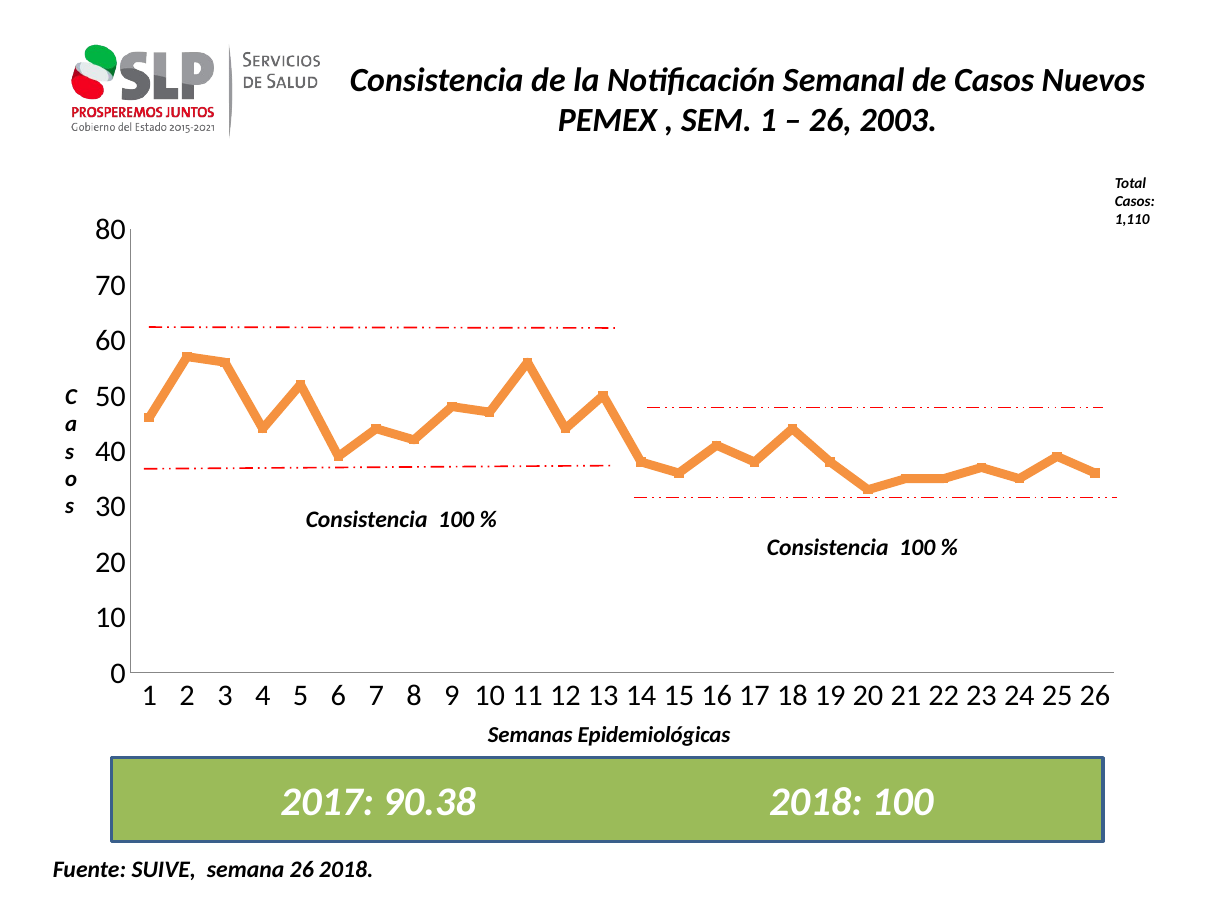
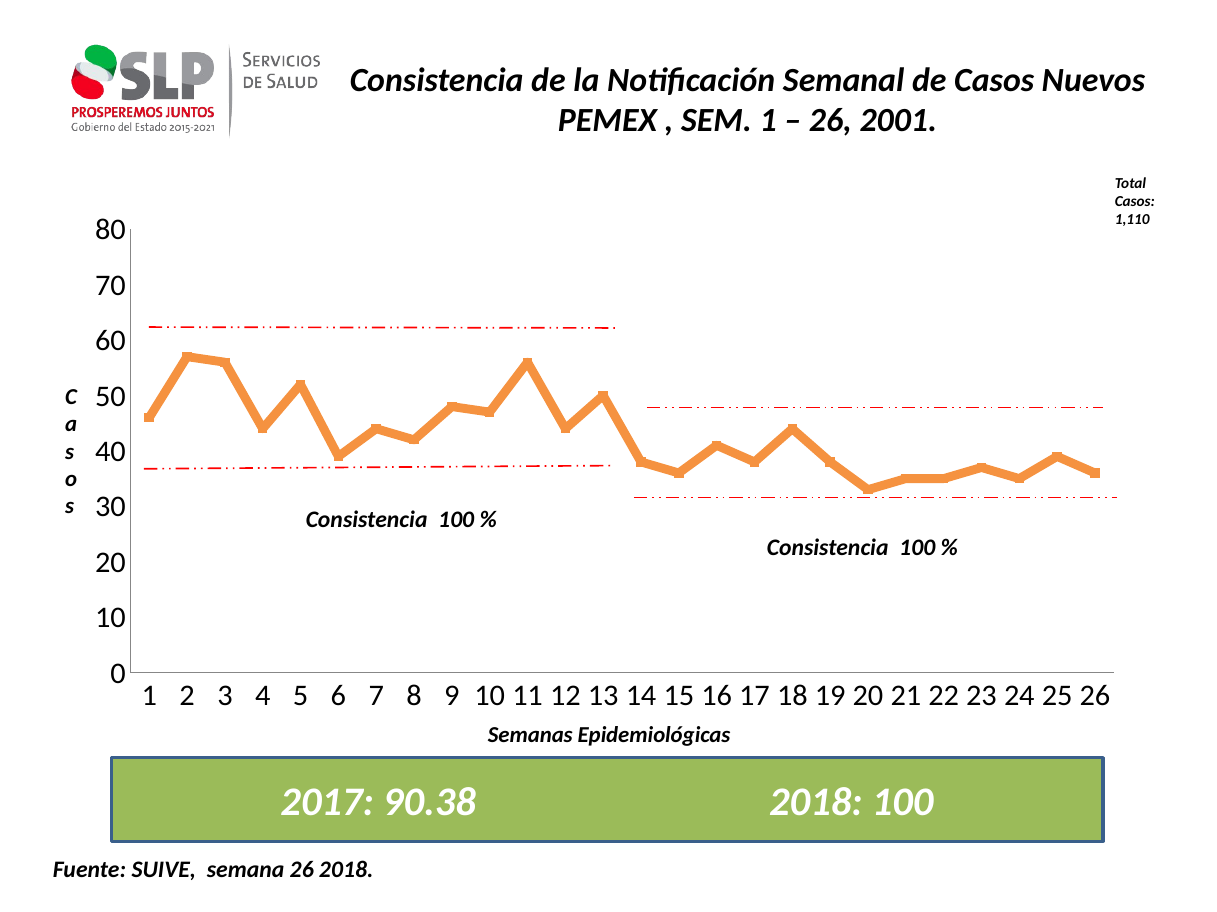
2003: 2003 -> 2001
